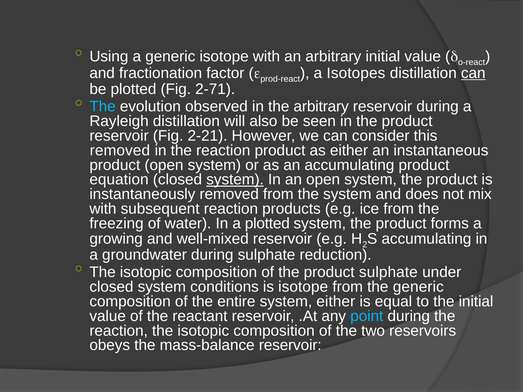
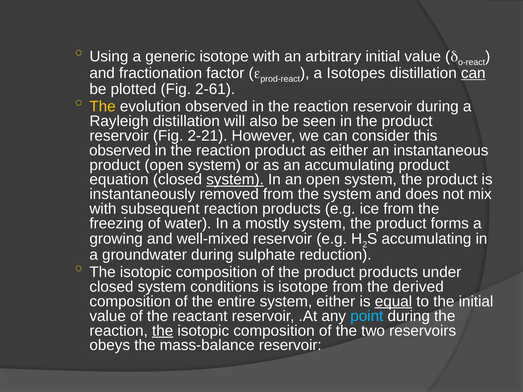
2-71: 2-71 -> 2-61
The at (103, 107) colour: light blue -> yellow
arbitrary at (321, 107): arbitrary -> reaction
removed at (120, 150): removed -> observed
a plotted: plotted -> mostly
product sulphate: sulphate -> products
the generic: generic -> derived
equal underline: none -> present
the at (163, 331) underline: none -> present
